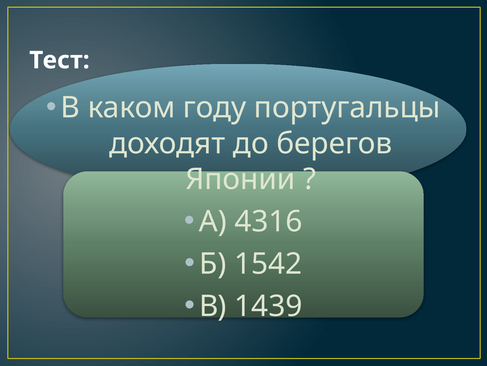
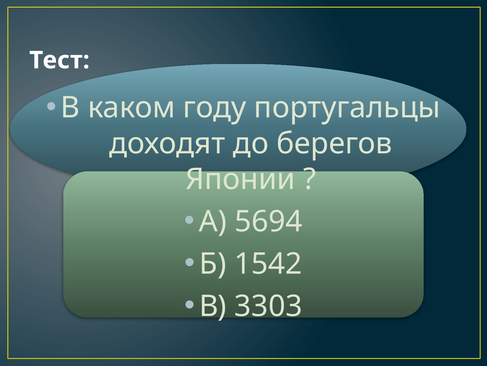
4316: 4316 -> 5694
1439: 1439 -> 3303
